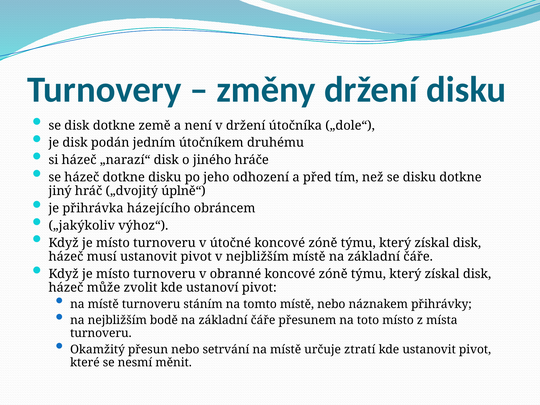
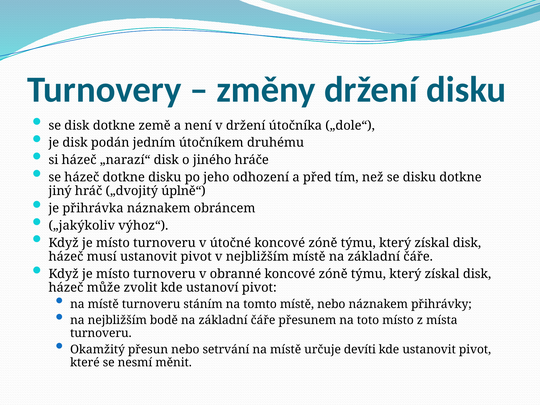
přihrávka házejícího: házejícího -> náznakem
ztratí: ztratí -> devíti
